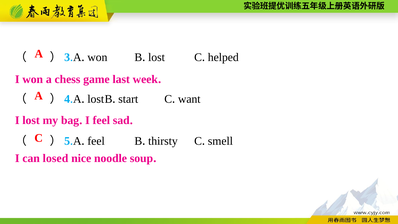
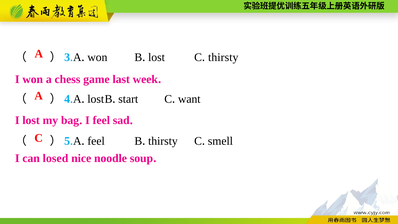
helped at (223, 57): helped -> thirsty
